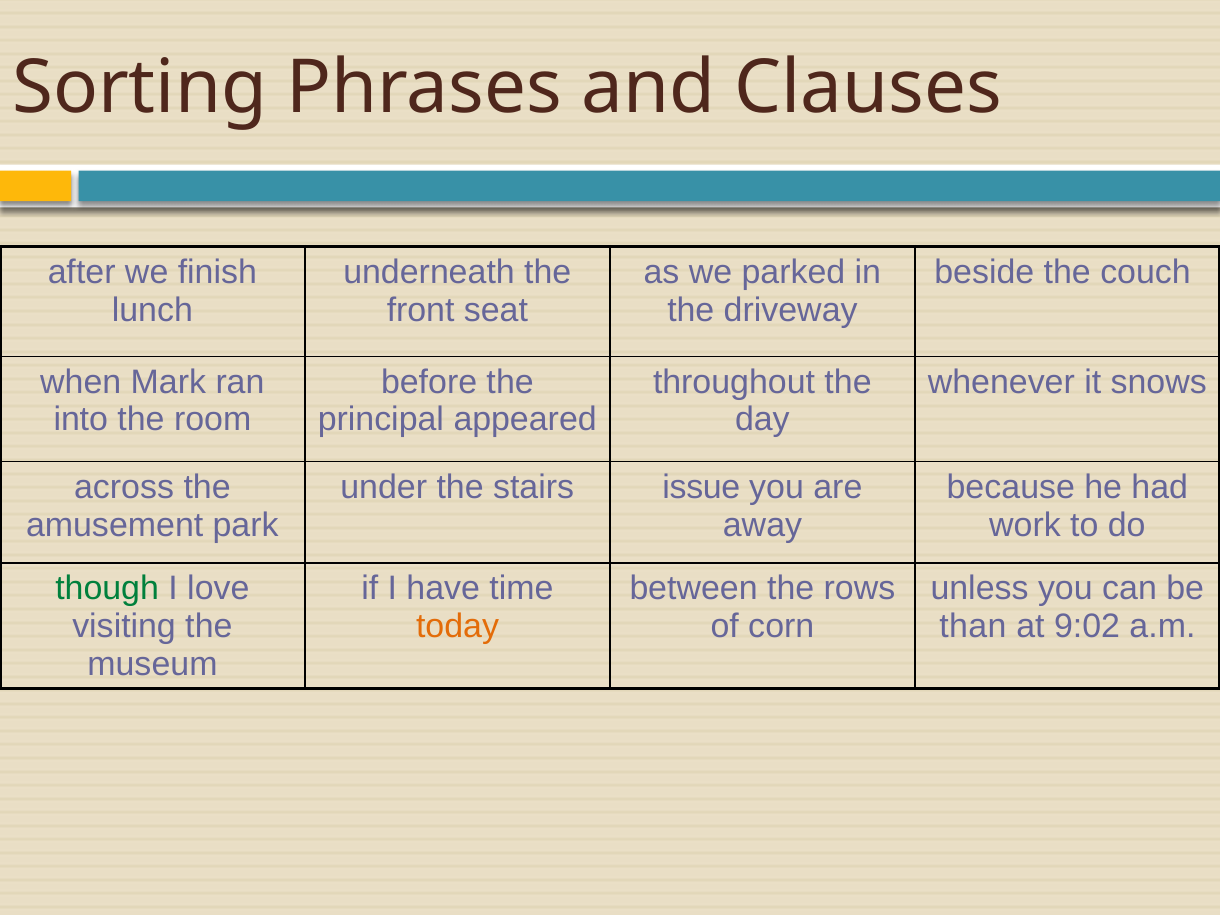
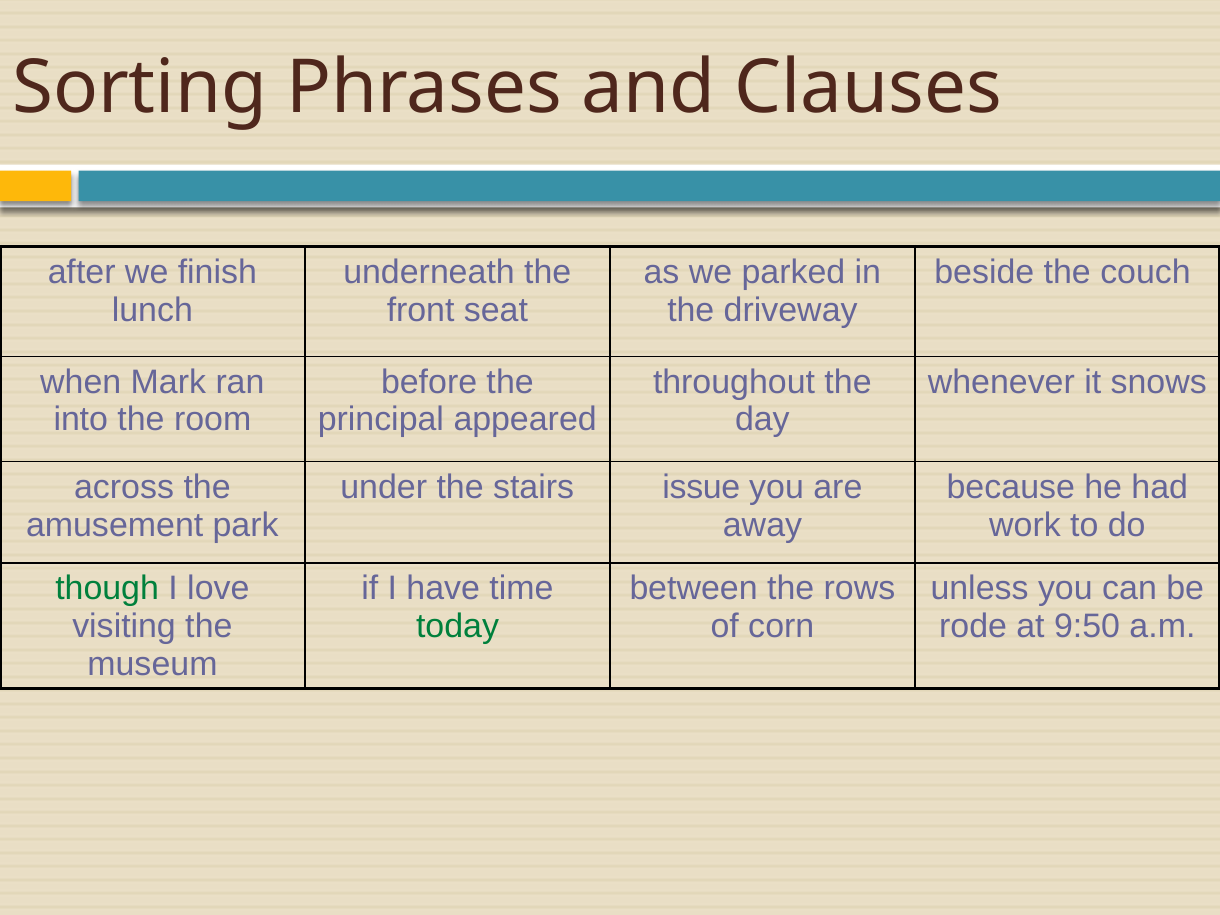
today colour: orange -> green
than: than -> rode
9:02: 9:02 -> 9:50
